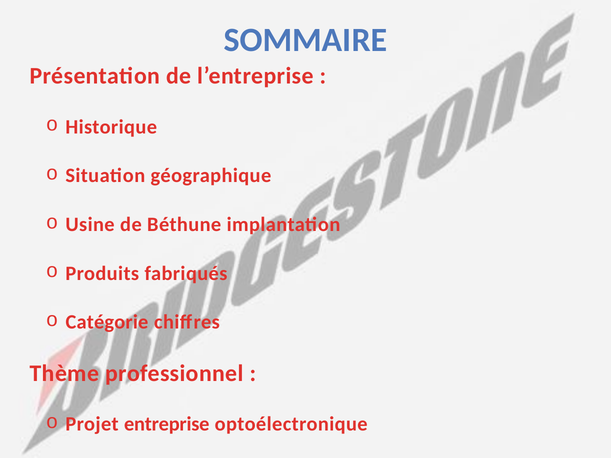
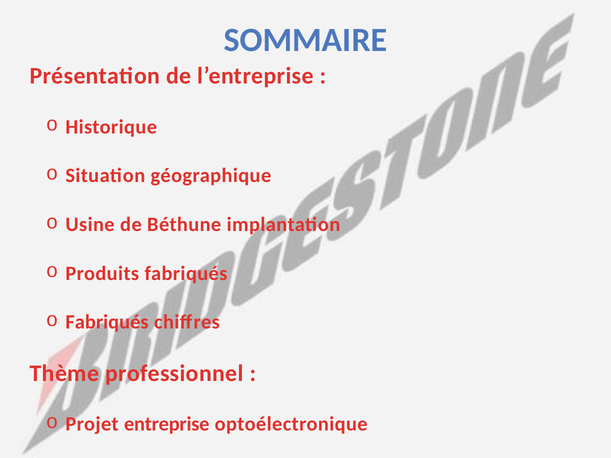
Catégorie at (107, 322): Catégorie -> Fabriqués
